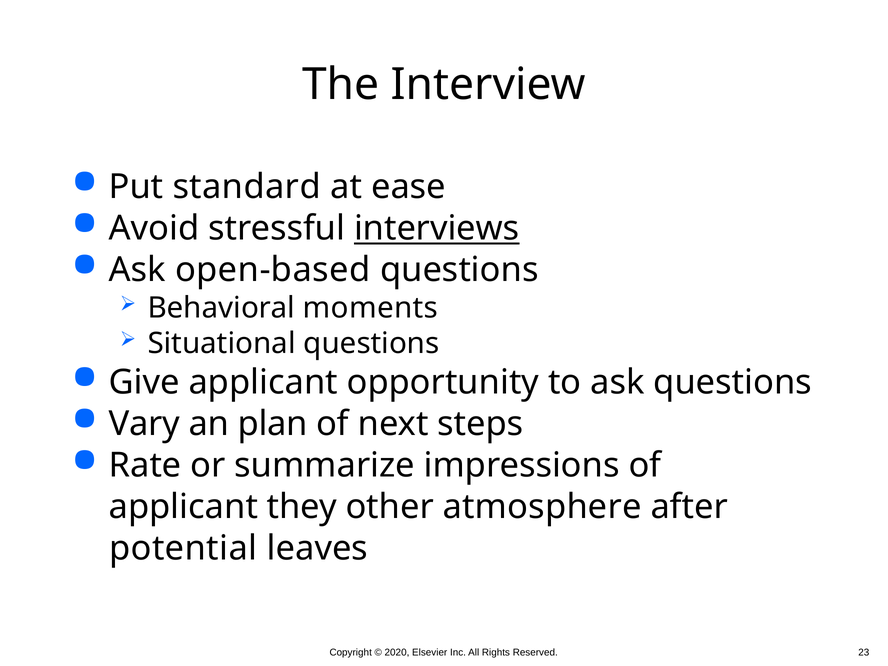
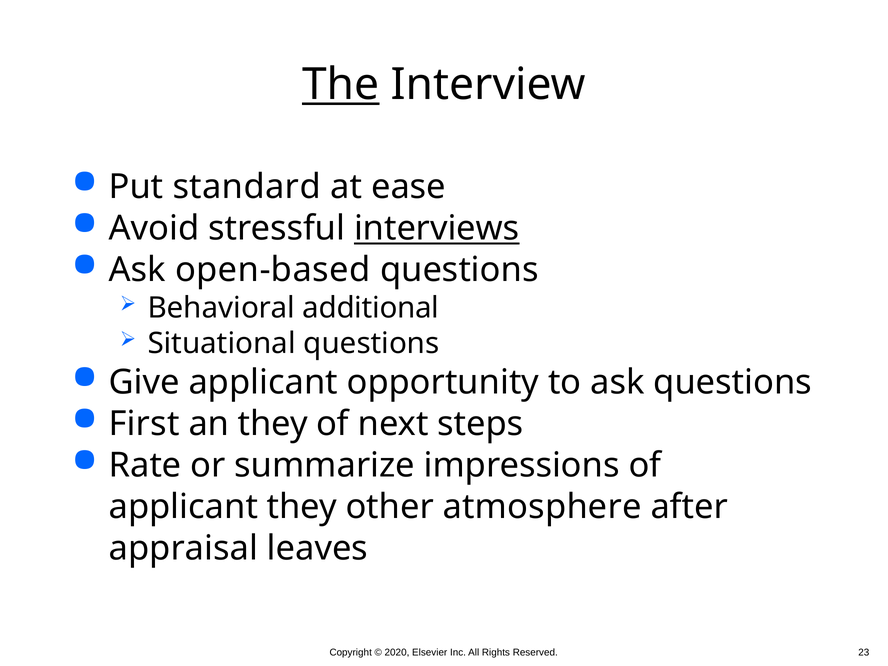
The underline: none -> present
moments: moments -> additional
Vary: Vary -> First
an plan: plan -> they
potential: potential -> appraisal
